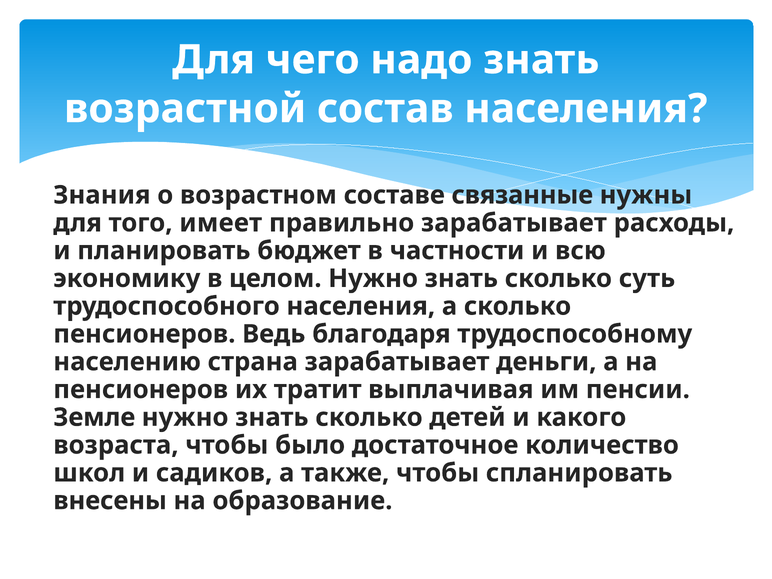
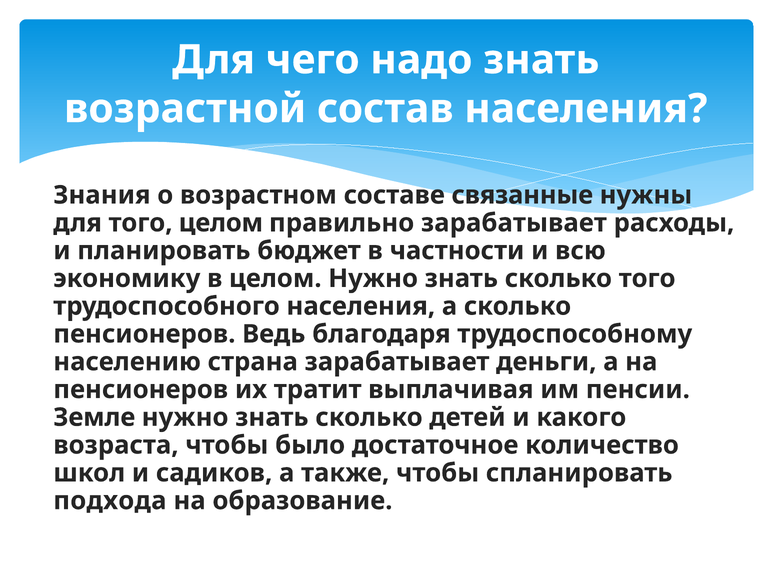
того имеет: имеет -> целом
сколько суть: суть -> того
внесены: внесены -> подхода
